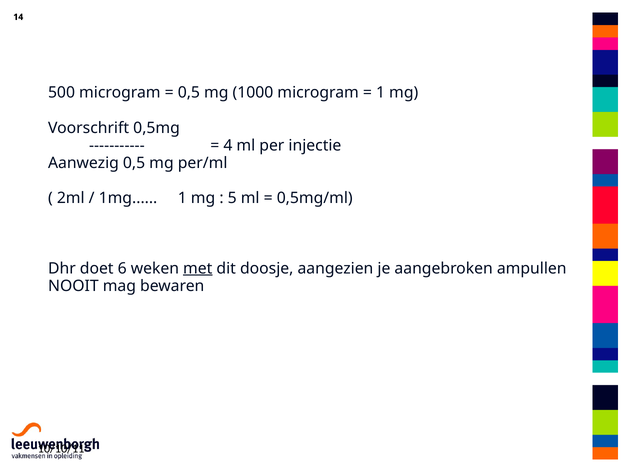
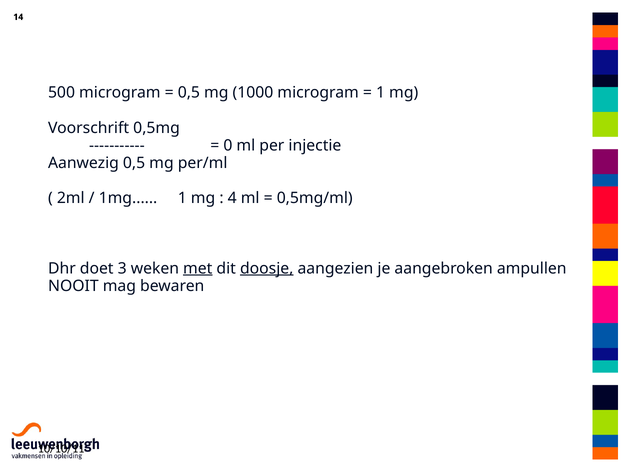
4: 4 -> 0
5: 5 -> 4
6: 6 -> 3
doosje underline: none -> present
